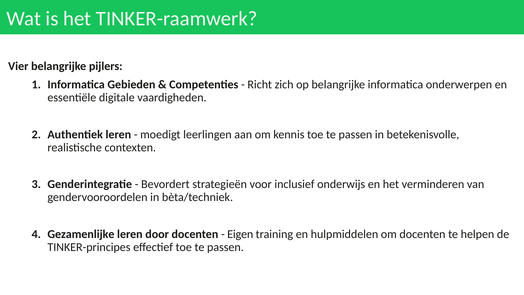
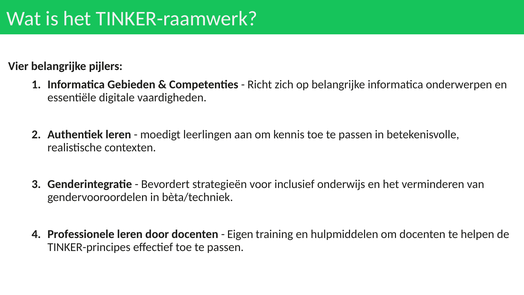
Gezamenlijke: Gezamenlijke -> Professionele
